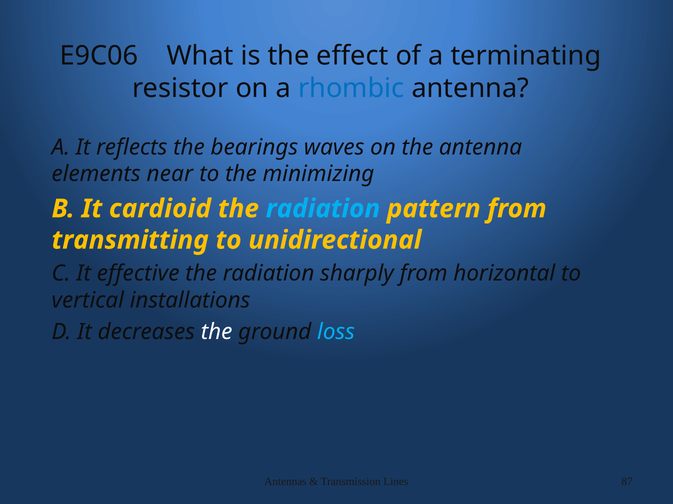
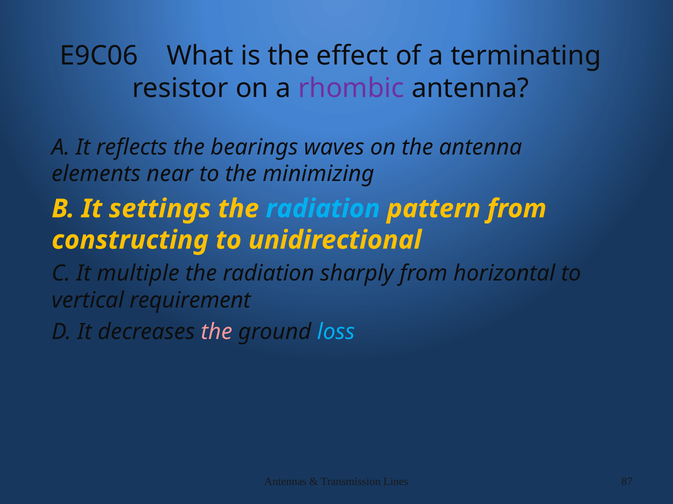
rhombic colour: blue -> purple
cardioid: cardioid -> settings
transmitting: transmitting -> constructing
effective: effective -> multiple
installations: installations -> requirement
the at (217, 332) colour: white -> pink
